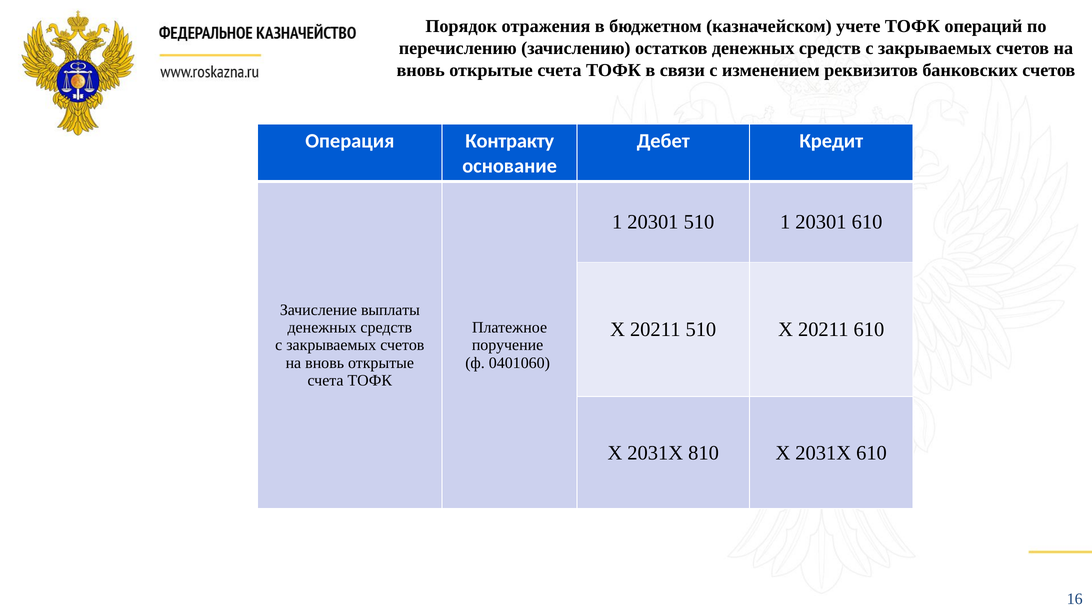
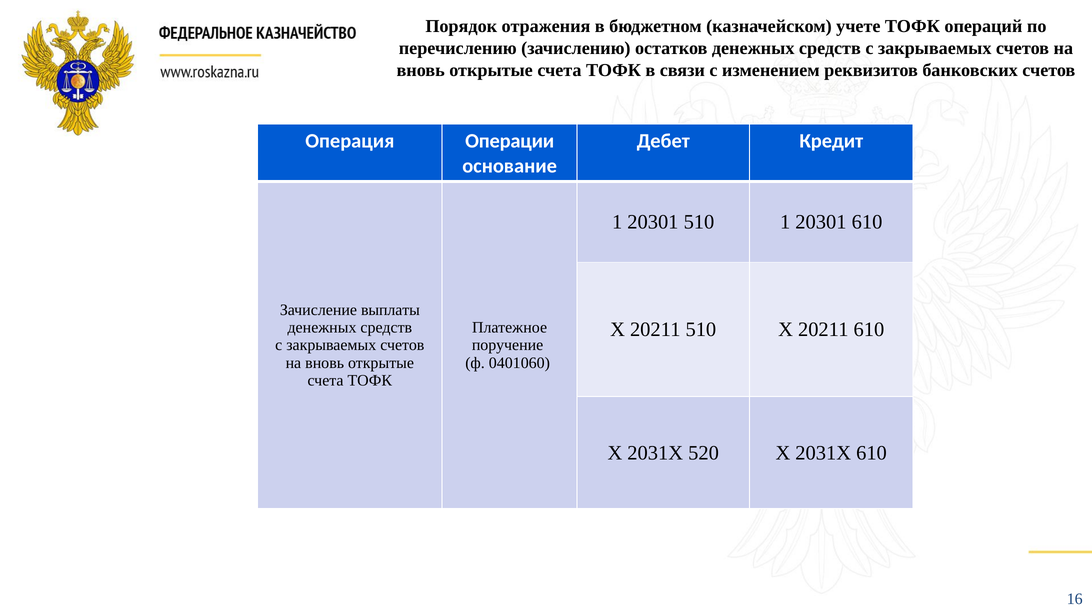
Контракту: Контракту -> Операции
810: 810 -> 520
